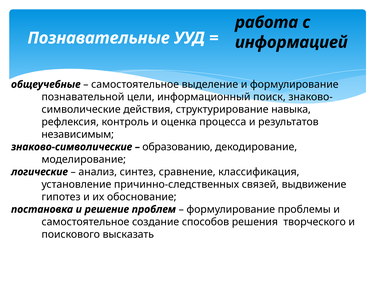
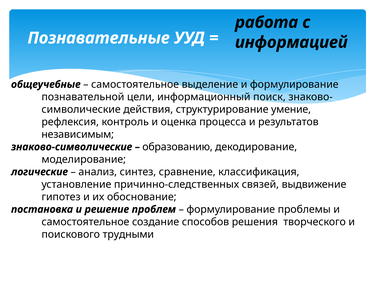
навыка: навыка -> умение
высказать: высказать -> трудными
